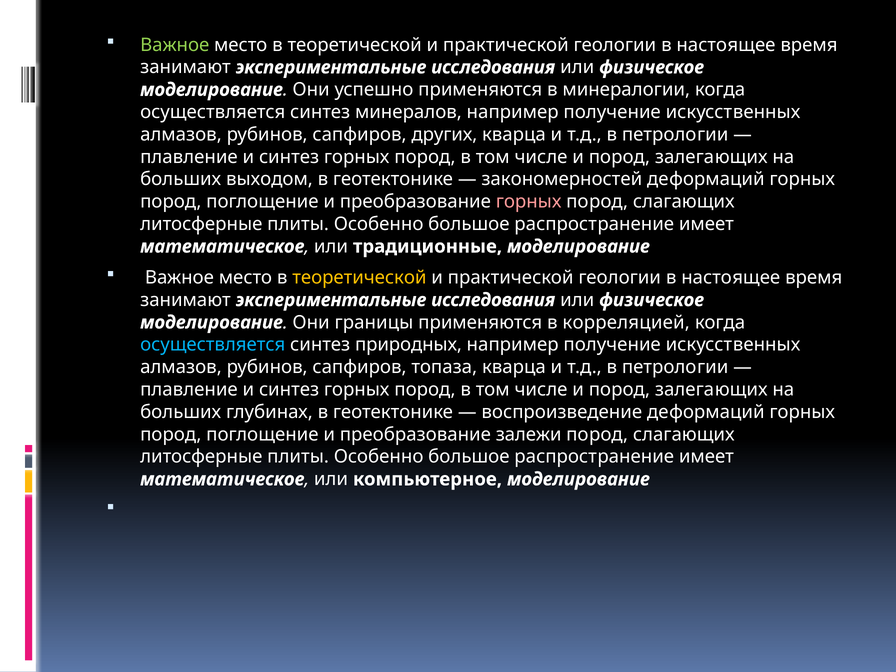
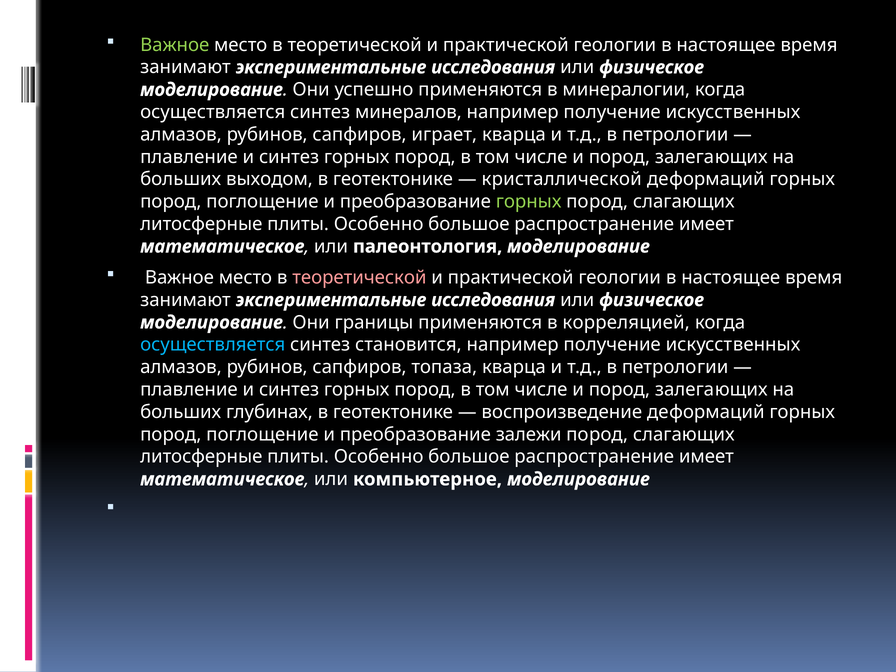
других: других -> играет
закономерностей: закономерностей -> кристаллической
горных at (529, 202) colour: pink -> light green
традиционные: традиционные -> палеонтология
теоретической at (359, 278) colour: yellow -> pink
природных: природных -> становится
